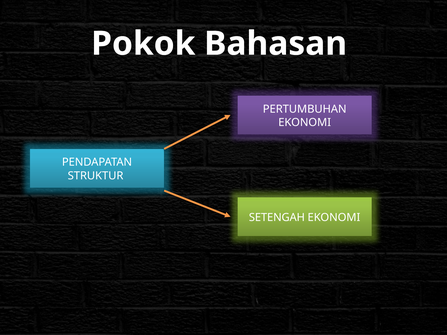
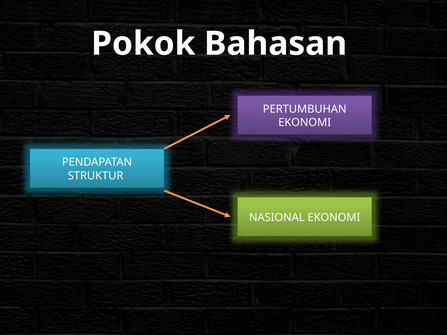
SETENGAH: SETENGAH -> NASIONAL
